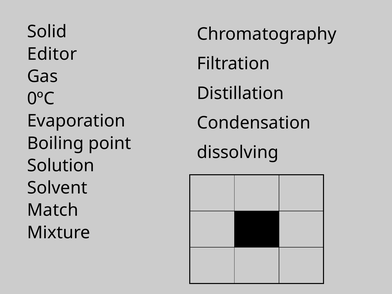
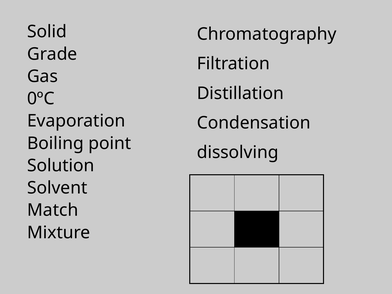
Editor: Editor -> Grade
